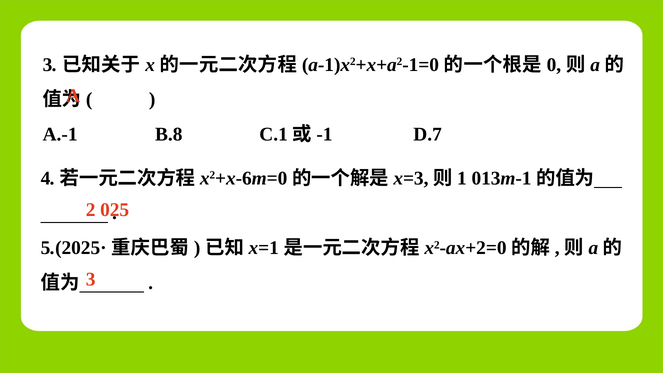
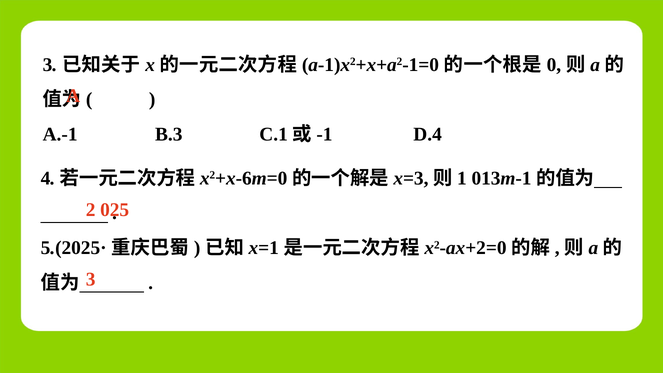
B.8: B.8 -> B.3
D.7: D.7 -> D.4
